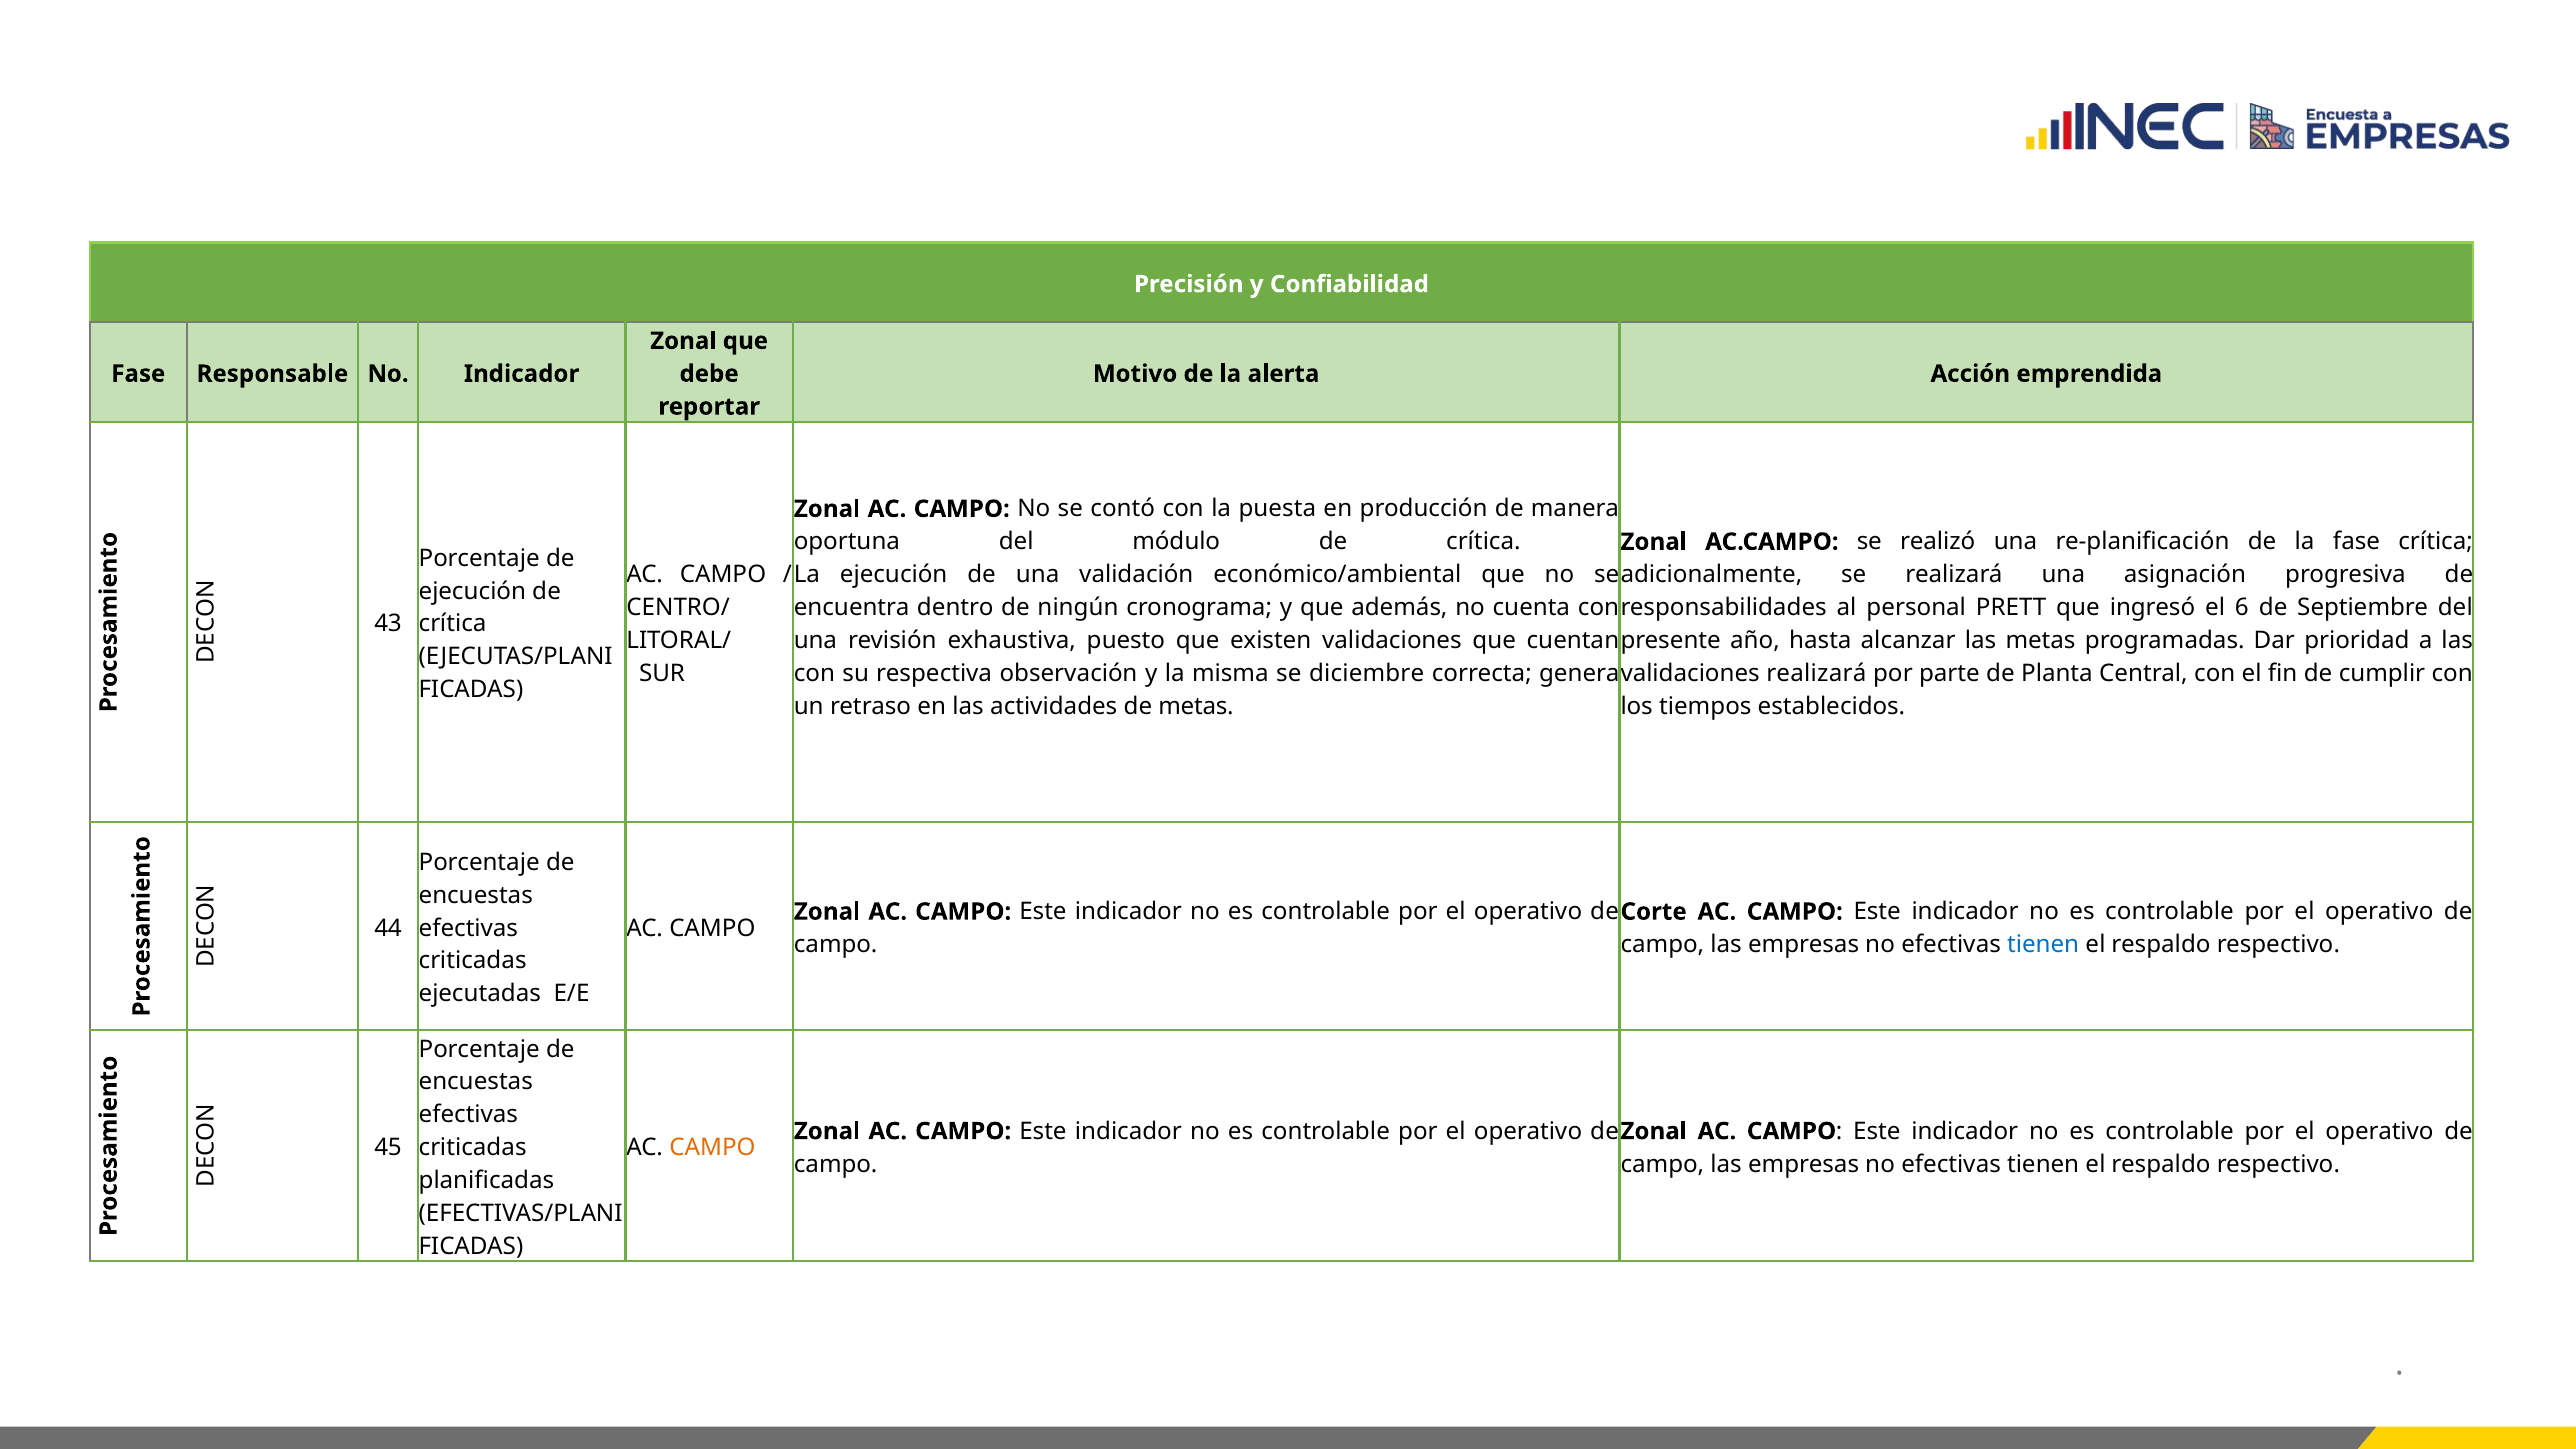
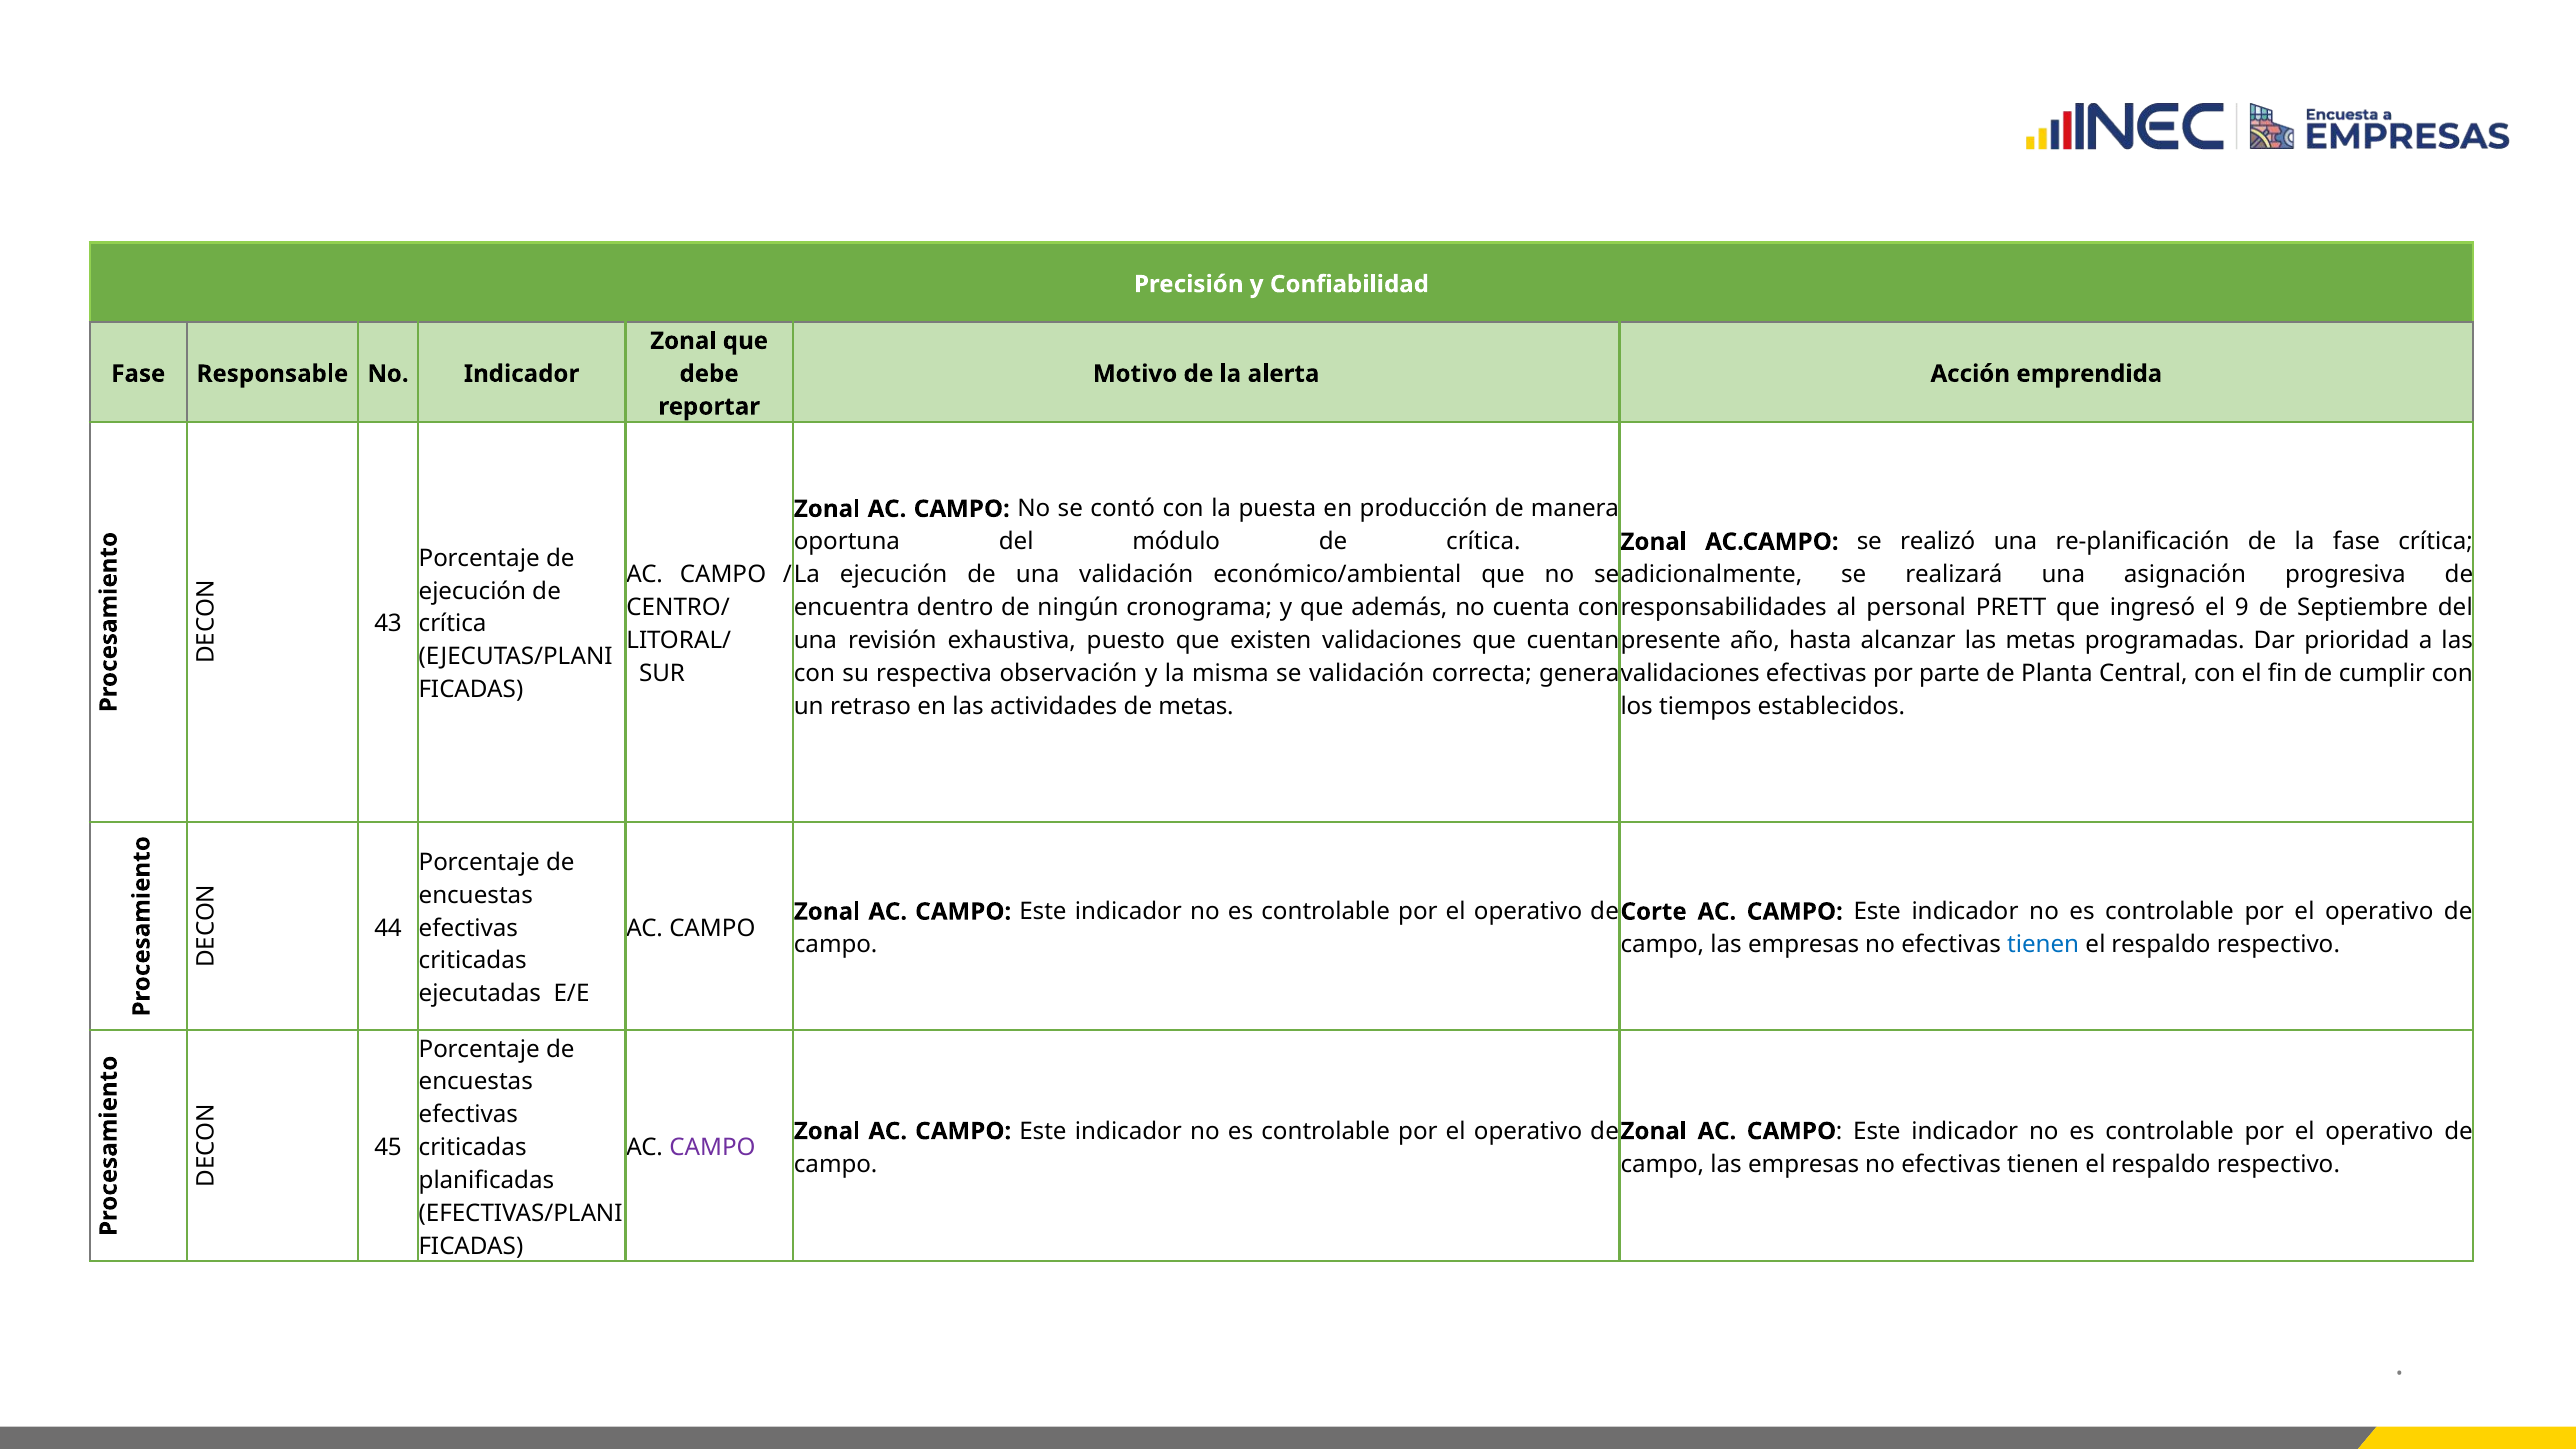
6: 6 -> 9
se diciembre: diciembre -> validación
validaciones realizará: realizará -> efectivas
CAMPO at (712, 1148) colour: orange -> purple
